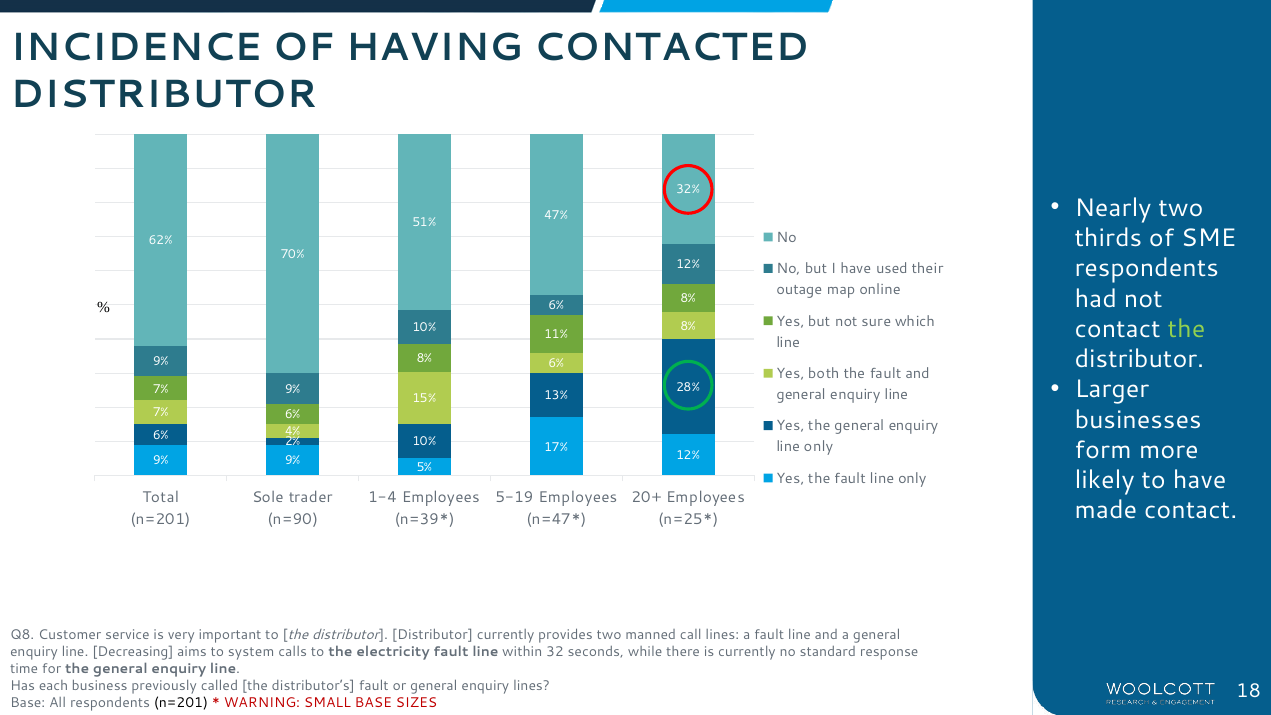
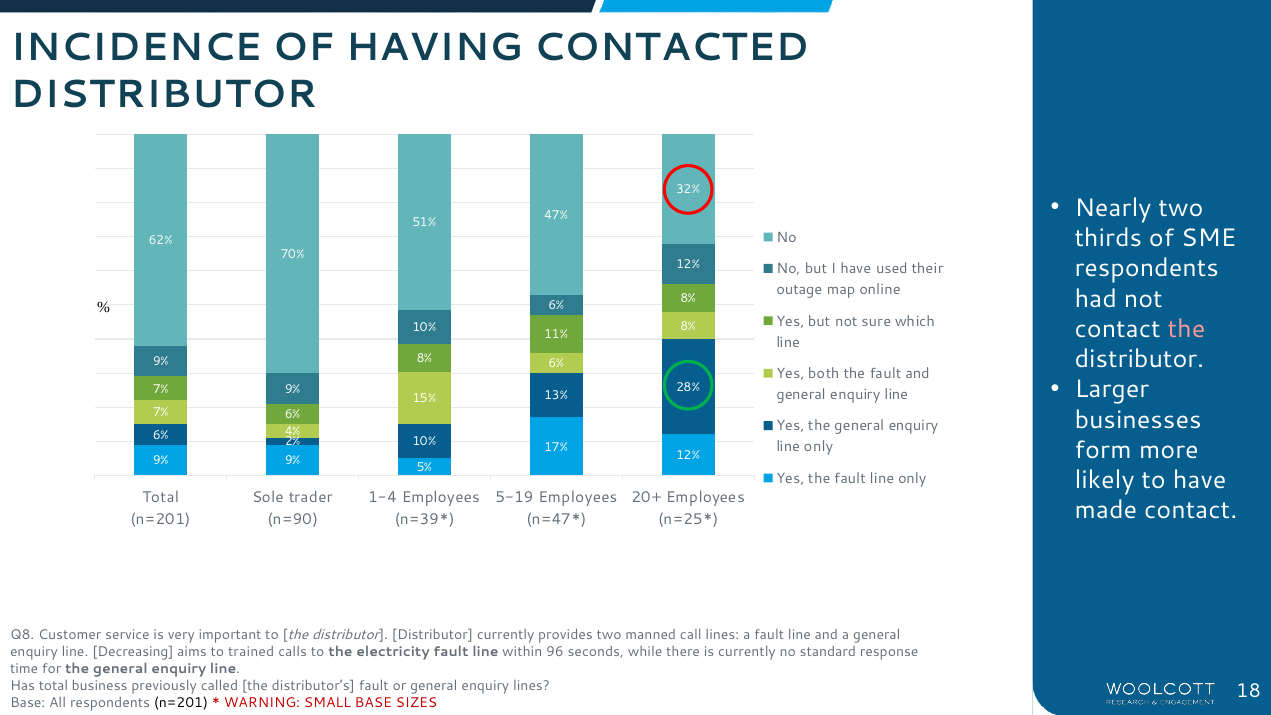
the at (1187, 329) colour: light green -> pink
system: system -> trained
32: 32 -> 96
Has each: each -> total
